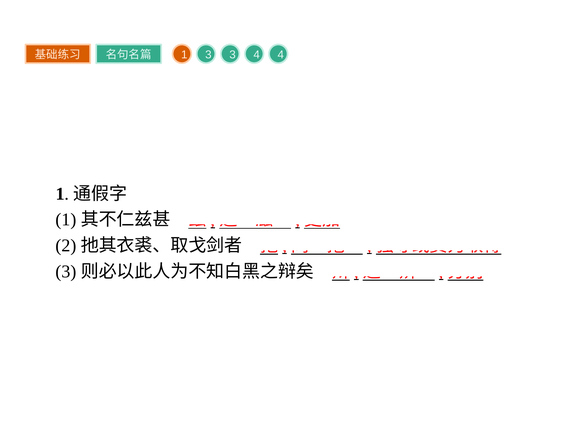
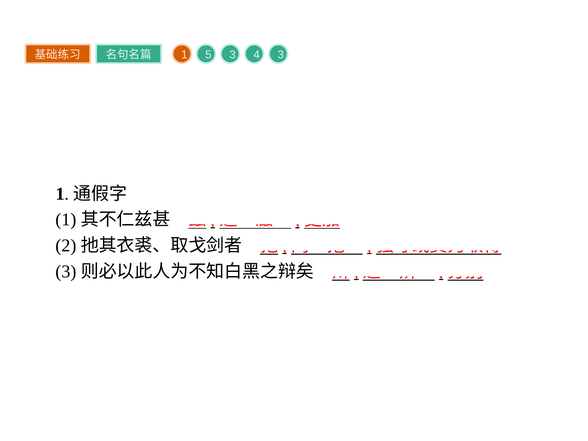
1 3: 3 -> 5
4 4: 4 -> 3
